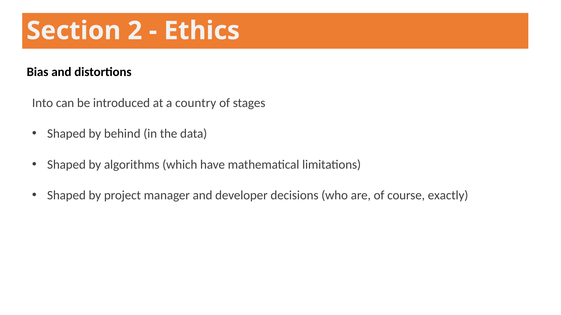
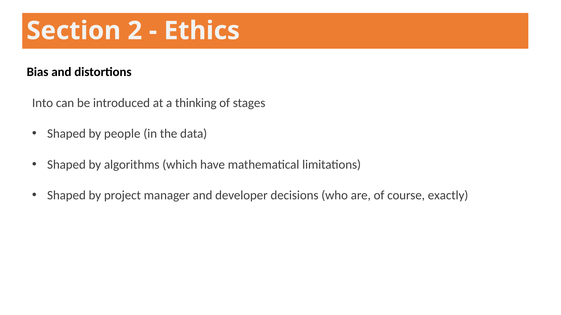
country: country -> thinking
behind: behind -> people
